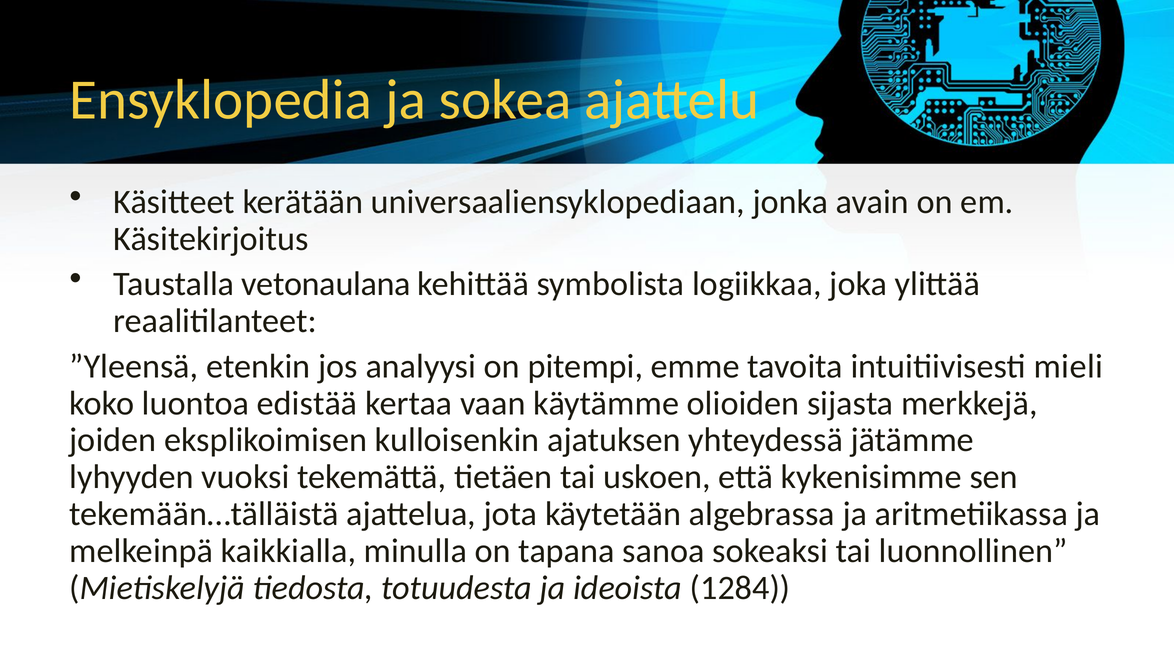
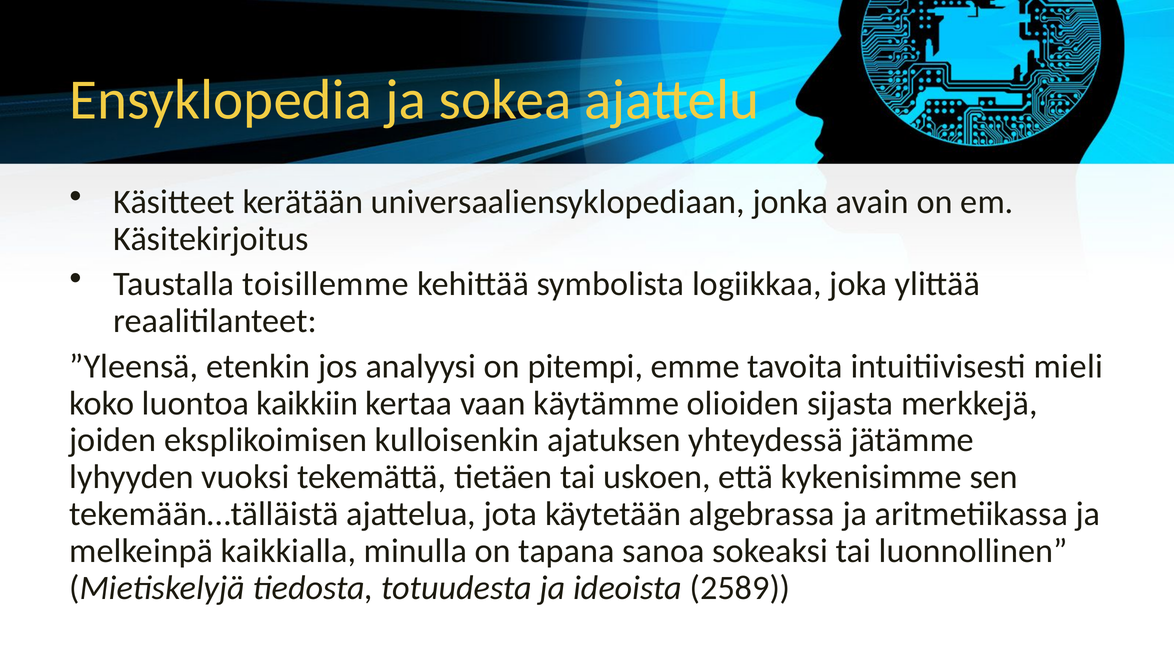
vetonaulana: vetonaulana -> toisillemme
edistää: edistää -> kaikkiin
1284: 1284 -> 2589
